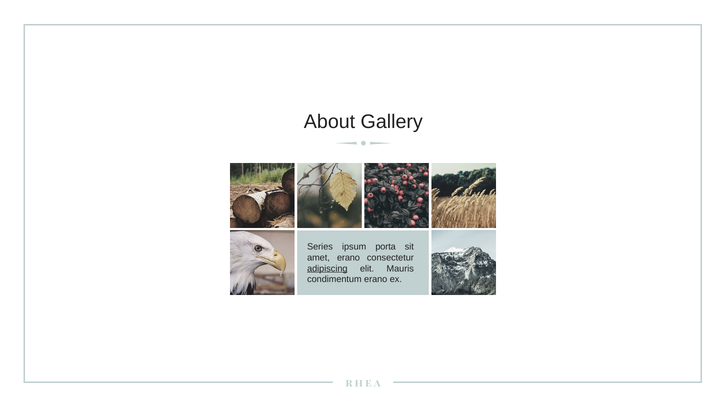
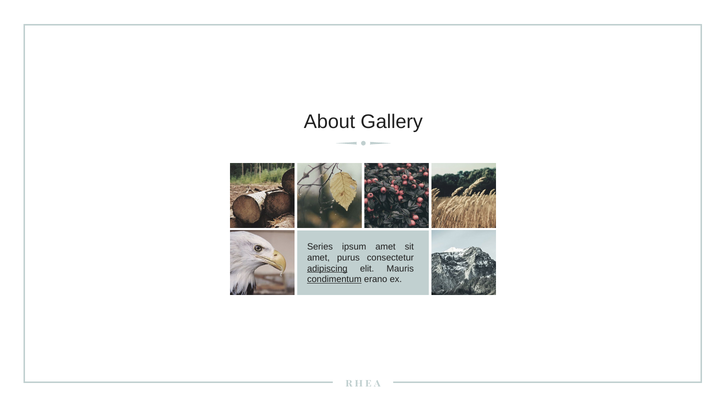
ipsum porta: porta -> amet
amet erano: erano -> purus
condimentum underline: none -> present
